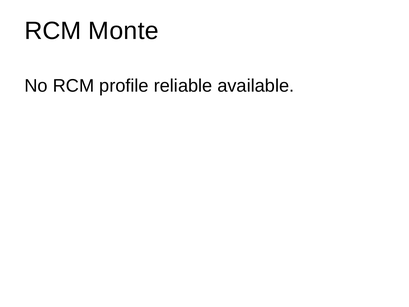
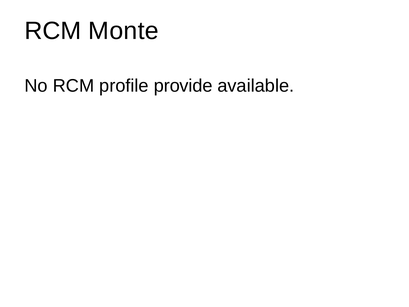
reliable: reliable -> provide
